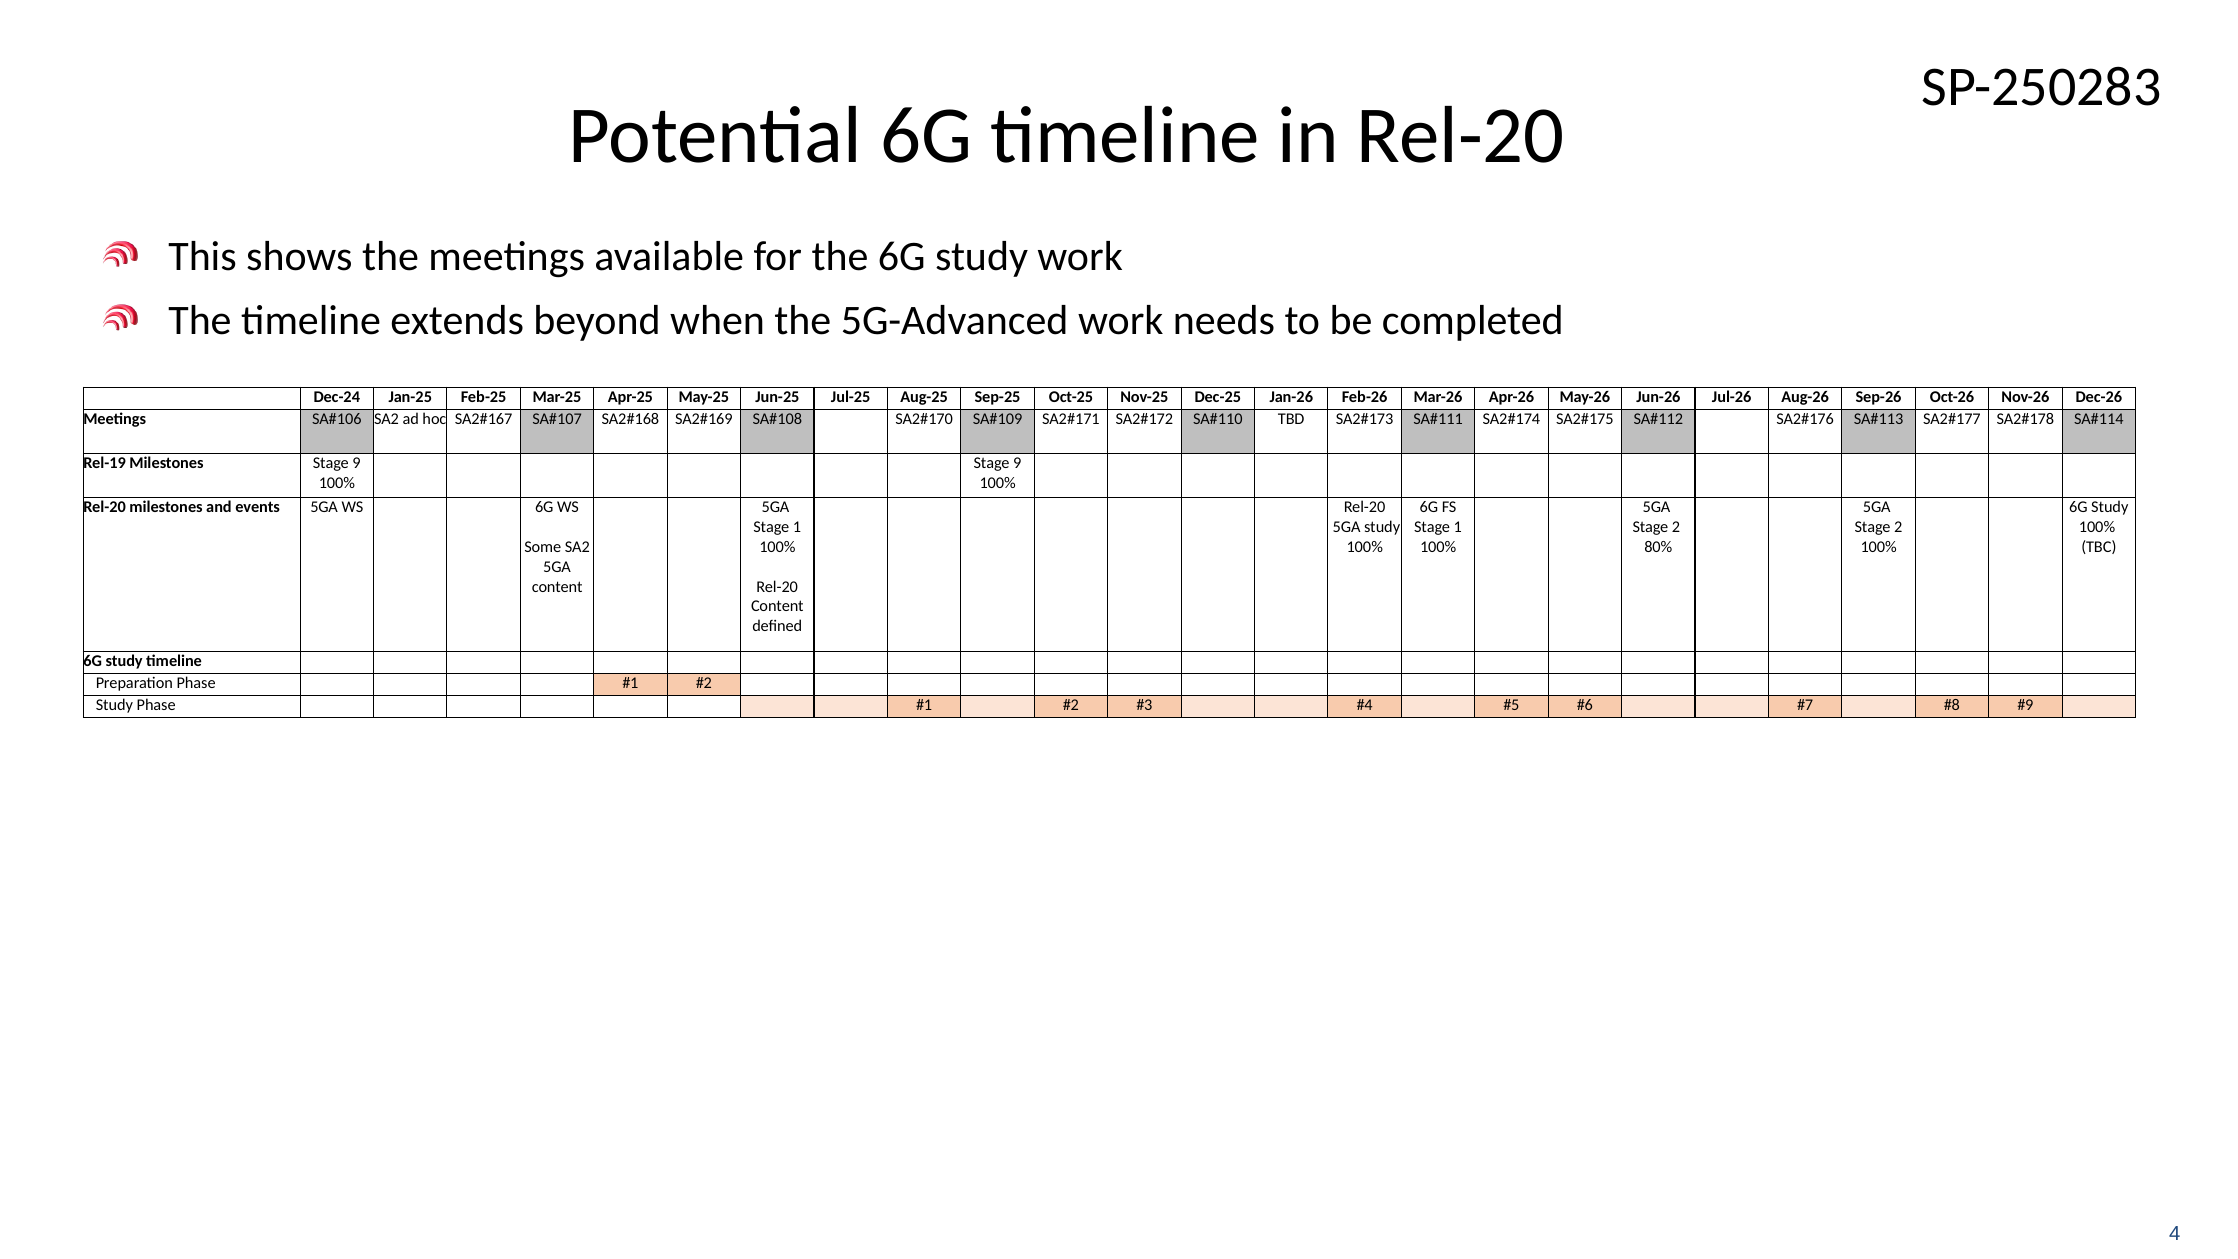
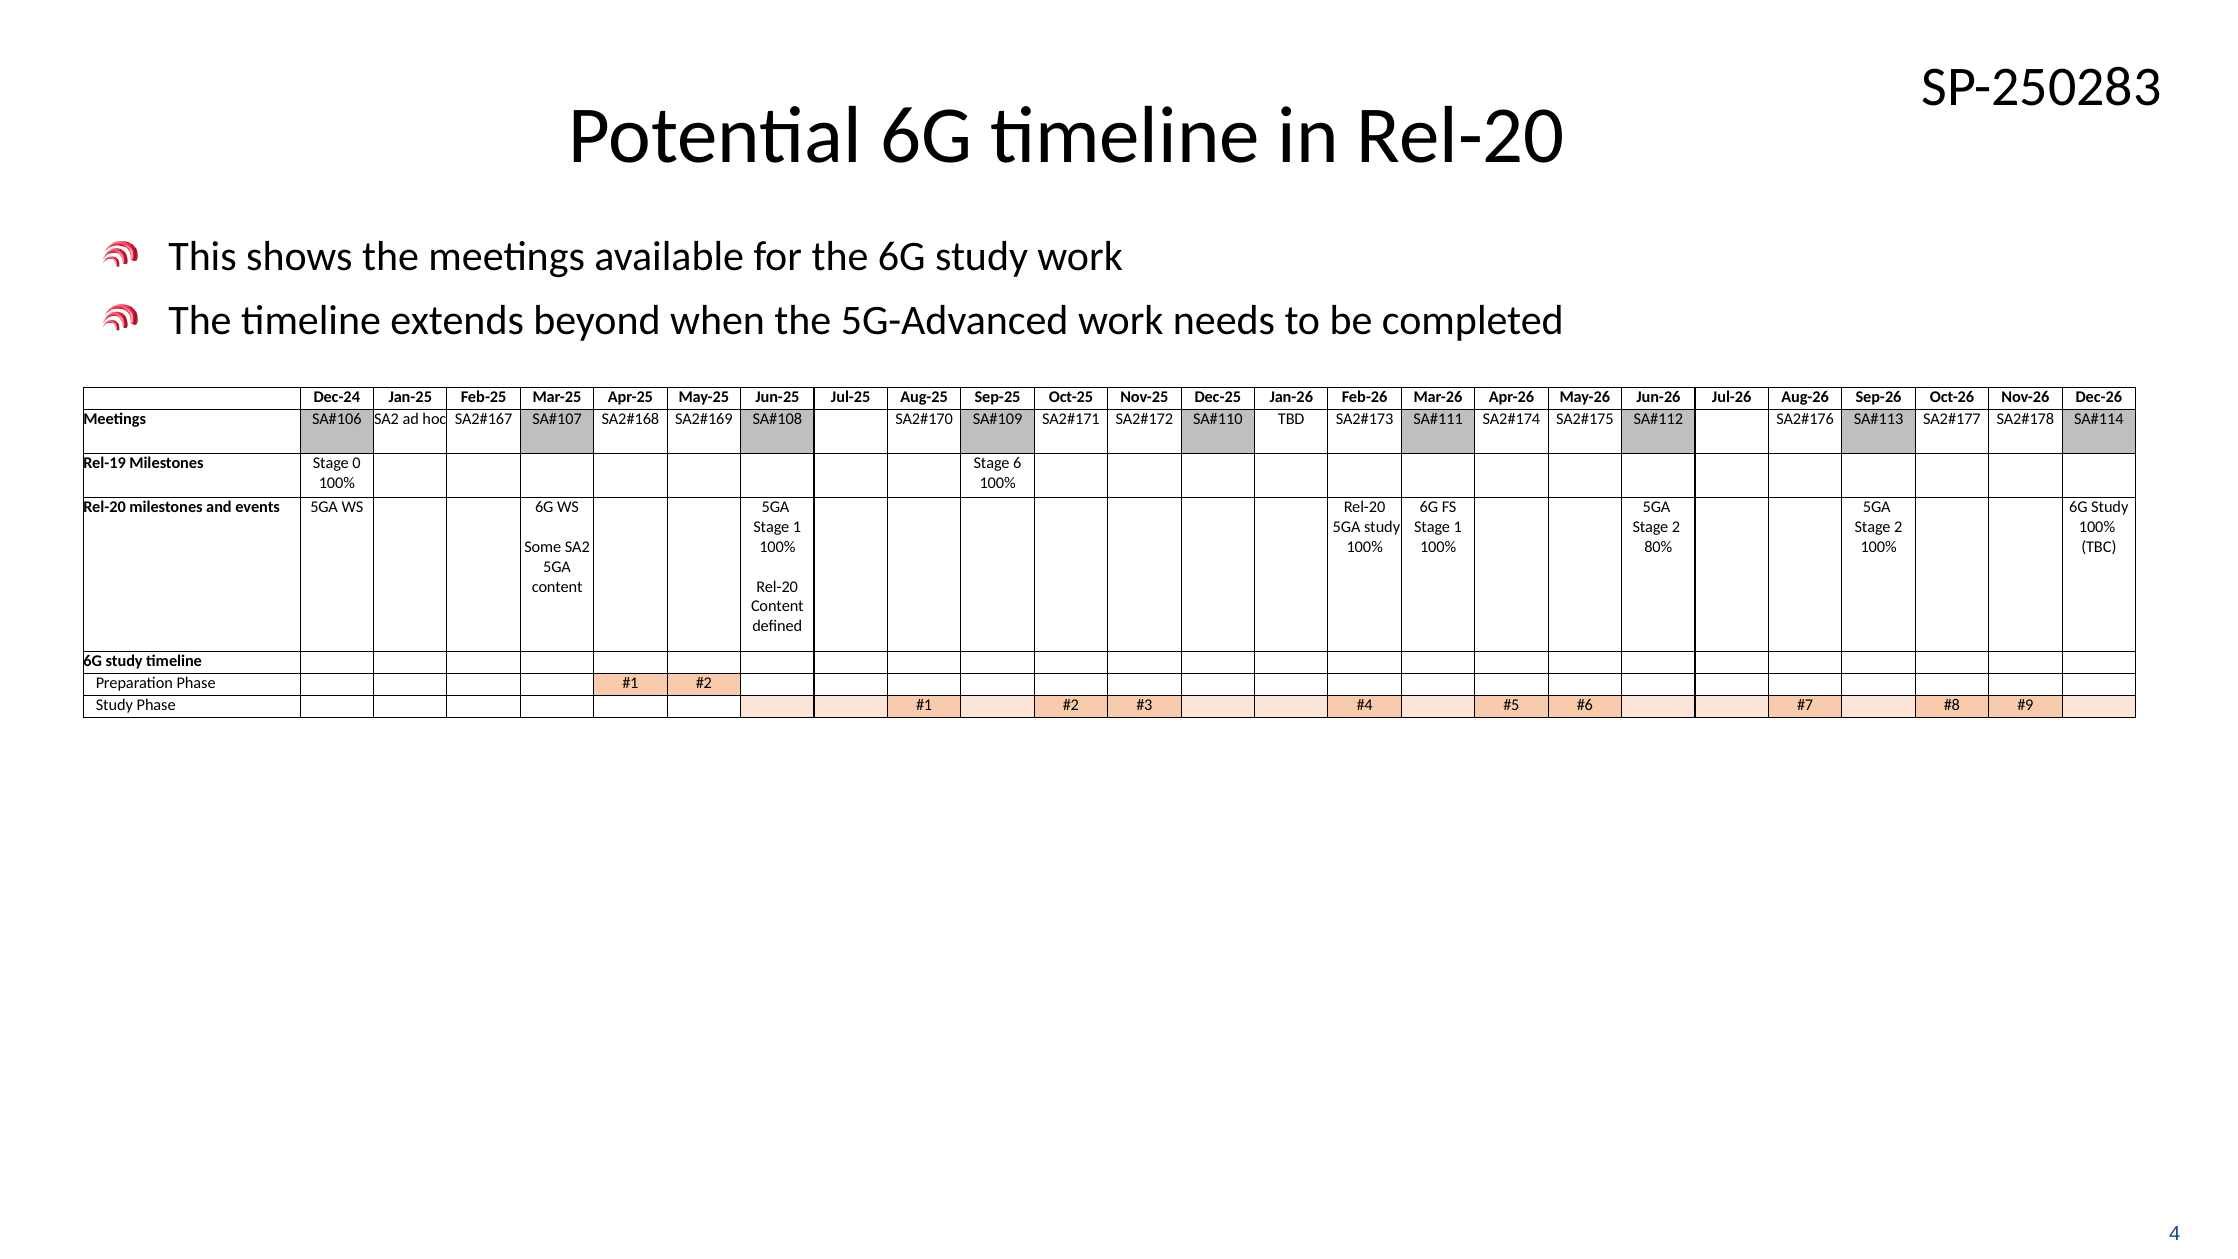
Milestones Stage 9: 9 -> 0
9 at (1017, 463): 9 -> 6
